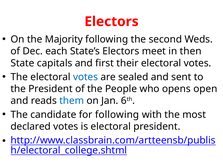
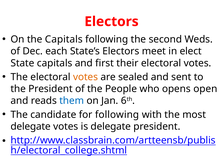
the Majority: Majority -> Capitals
then: then -> elect
votes at (86, 77) colour: blue -> orange
declared at (31, 127): declared -> delegate
is electoral: electoral -> delegate
